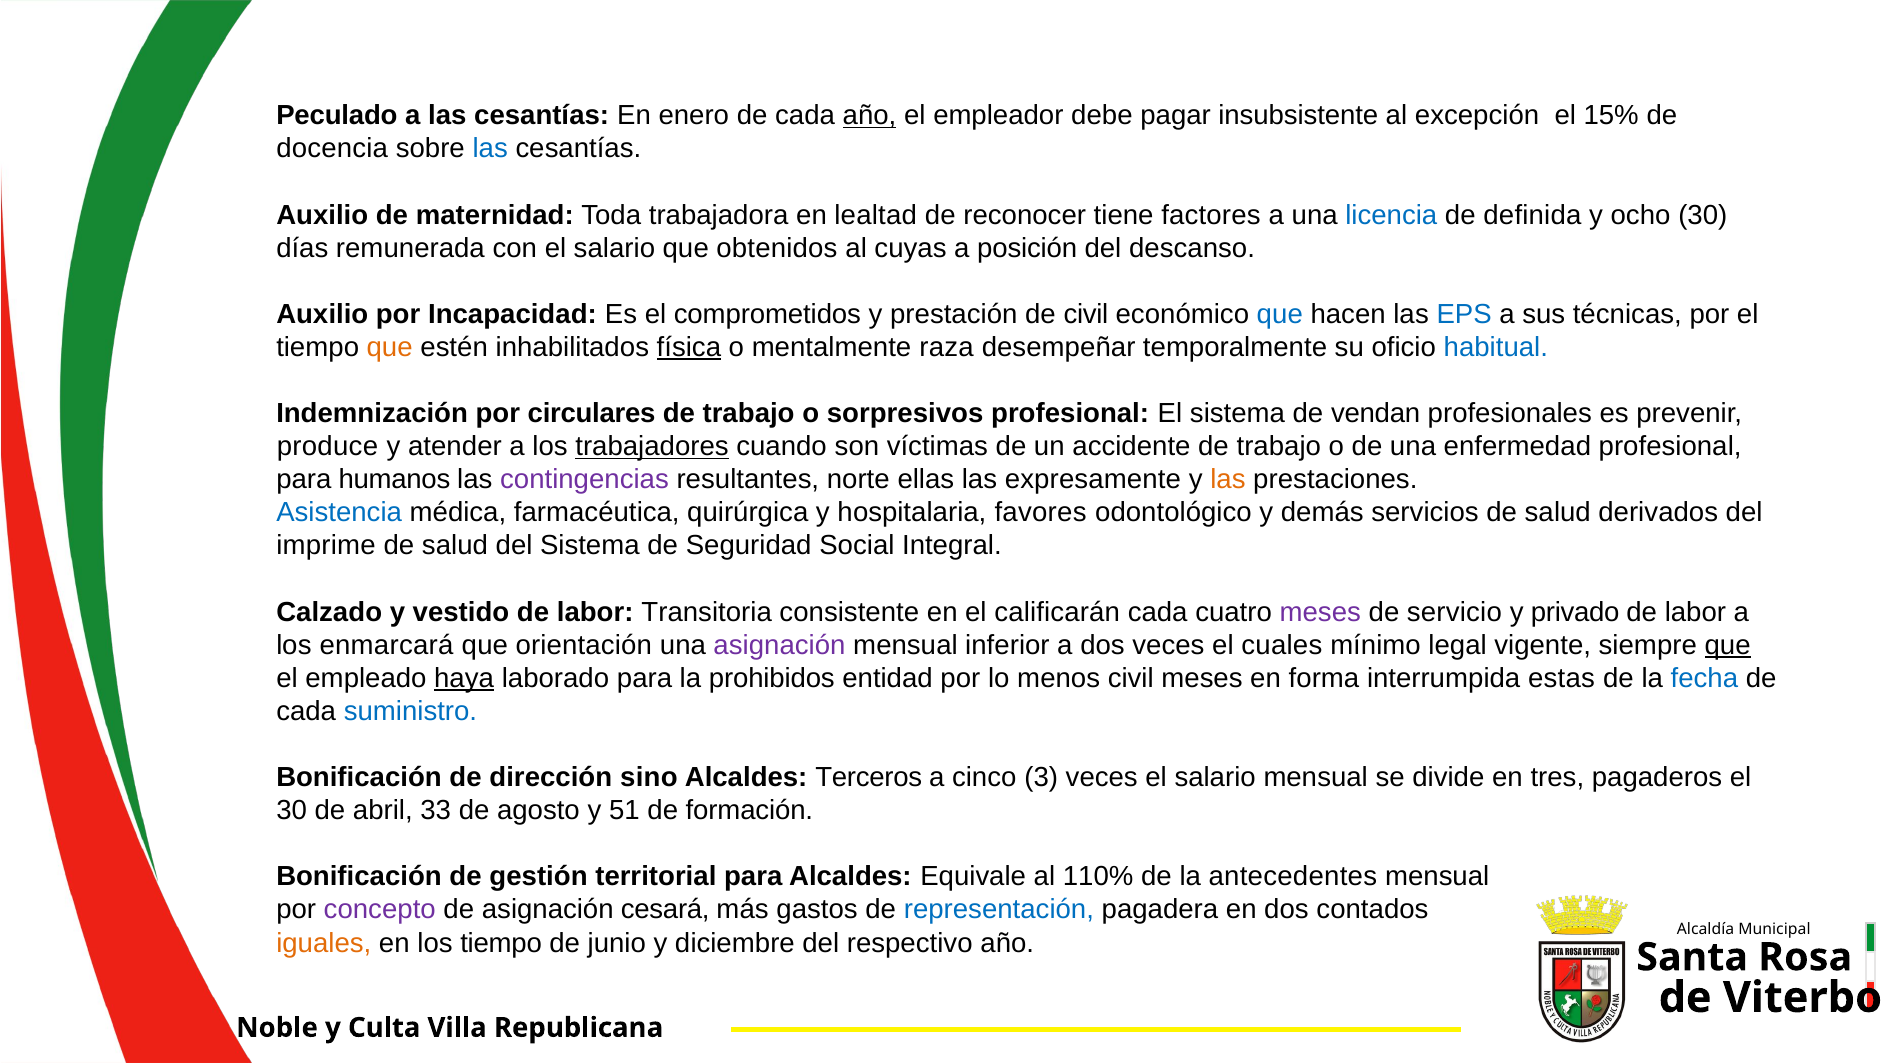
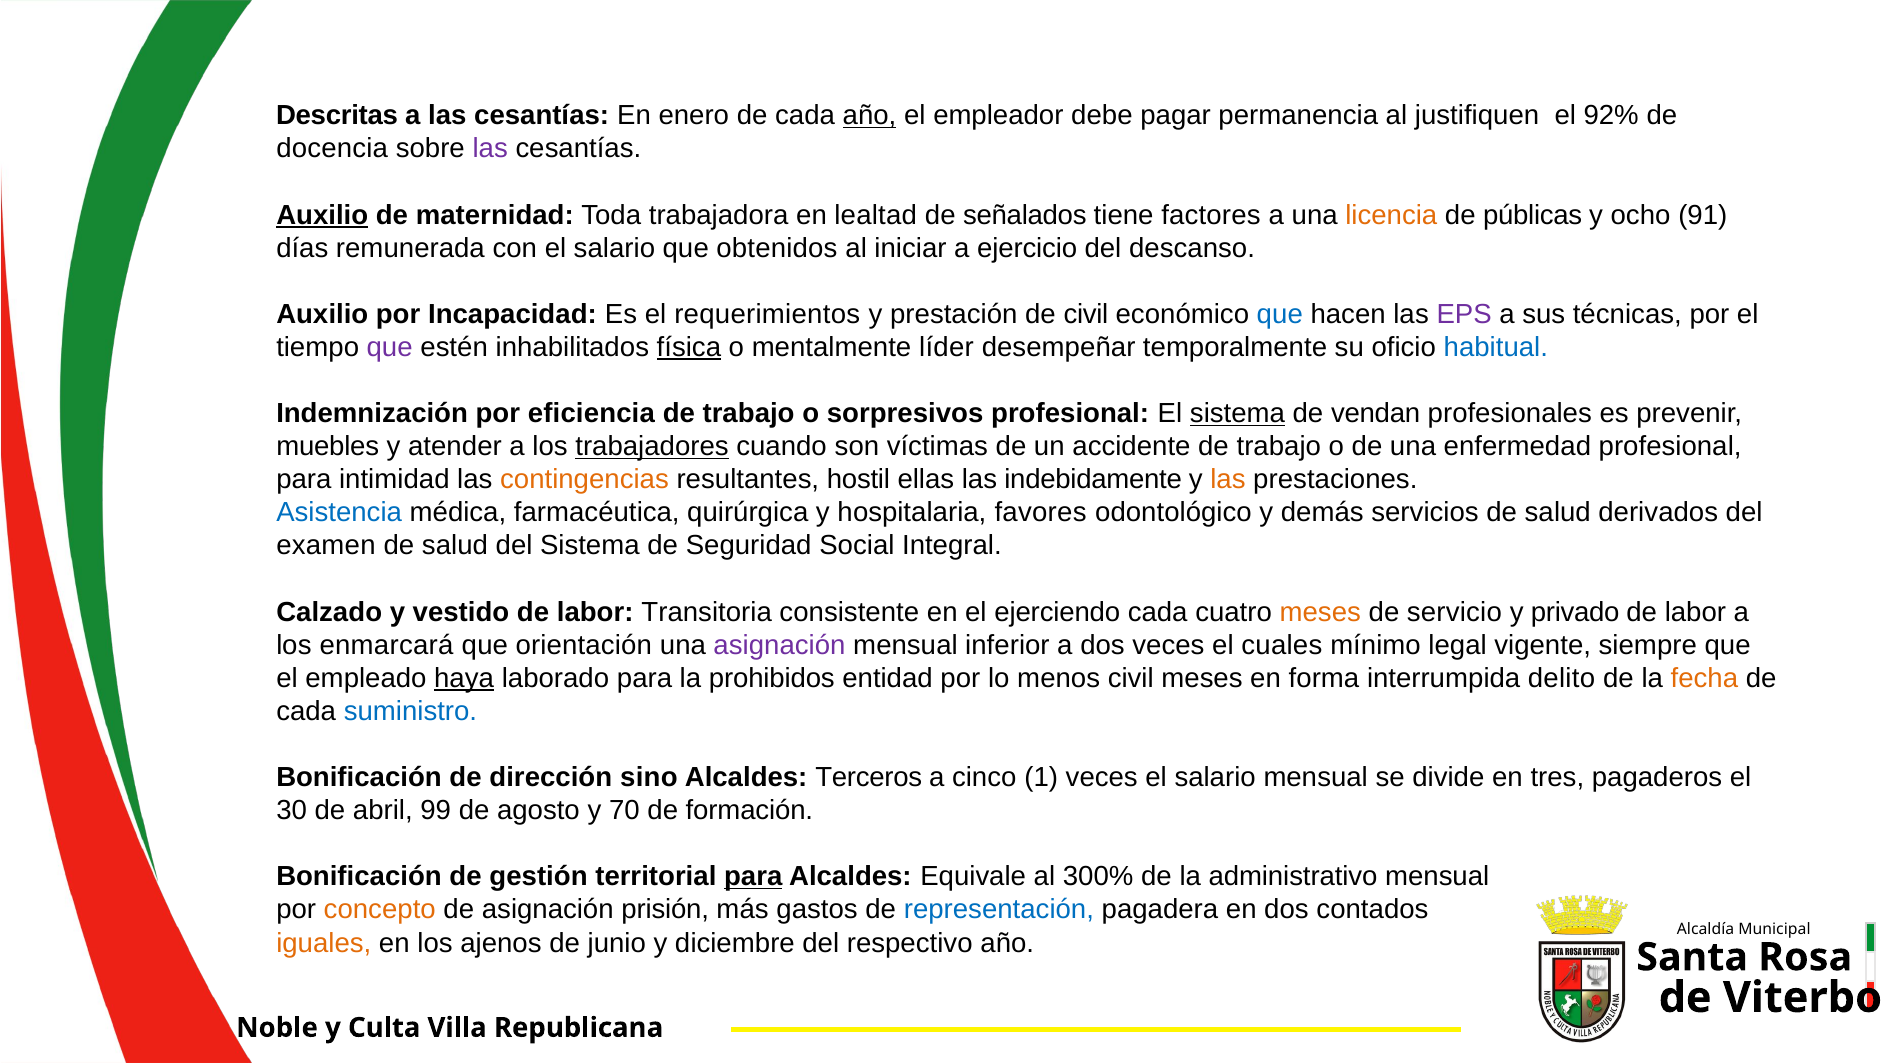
Peculado: Peculado -> Descritas
insubsistente: insubsistente -> permanencia
excepción: excepción -> justifiquen
15%: 15% -> 92%
las at (490, 149) colour: blue -> purple
Auxilio at (322, 215) underline: none -> present
reconocer: reconocer -> señalados
licencia colour: blue -> orange
definida: definida -> públicas
ocho 30: 30 -> 91
cuyas: cuyas -> iniciar
posición: posición -> ejercicio
comprometidos: comprometidos -> requerimientos
EPS colour: blue -> purple
que at (390, 347) colour: orange -> purple
raza: raza -> líder
circulares: circulares -> eficiencia
sistema at (1238, 414) underline: none -> present
produce: produce -> muebles
humanos: humanos -> intimidad
contingencias colour: purple -> orange
norte: norte -> hostil
expresamente: expresamente -> indebidamente
imprime: imprime -> examen
calificarán: calificarán -> ejerciendo
meses at (1320, 612) colour: purple -> orange
que at (1728, 645) underline: present -> none
estas: estas -> delito
fecha colour: blue -> orange
3: 3 -> 1
33: 33 -> 99
51: 51 -> 70
para at (753, 877) underline: none -> present
110%: 110% -> 300%
antecedentes: antecedentes -> administrativo
concepto colour: purple -> orange
cesará: cesará -> prisión
los tiempo: tiempo -> ajenos
